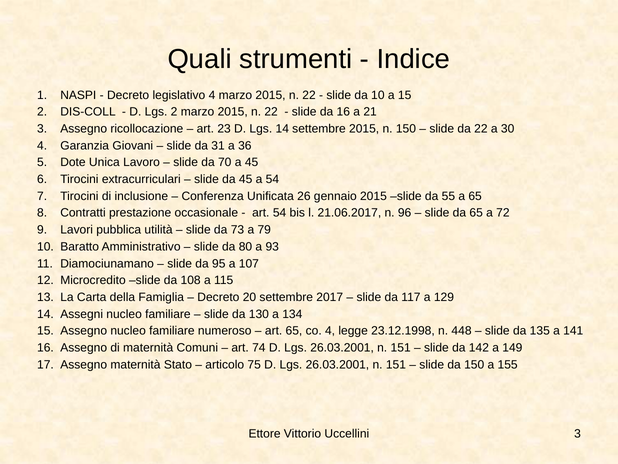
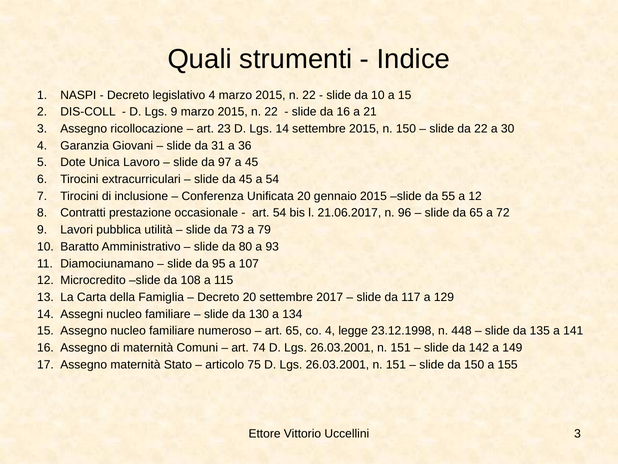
Lgs 2: 2 -> 9
70: 70 -> 97
Unificata 26: 26 -> 20
a 65: 65 -> 12
